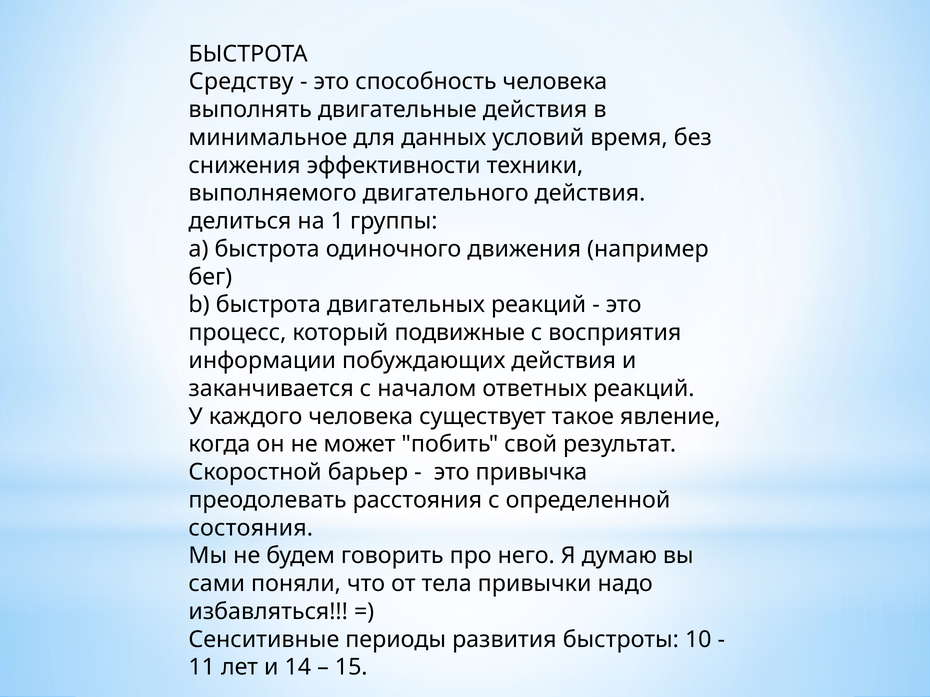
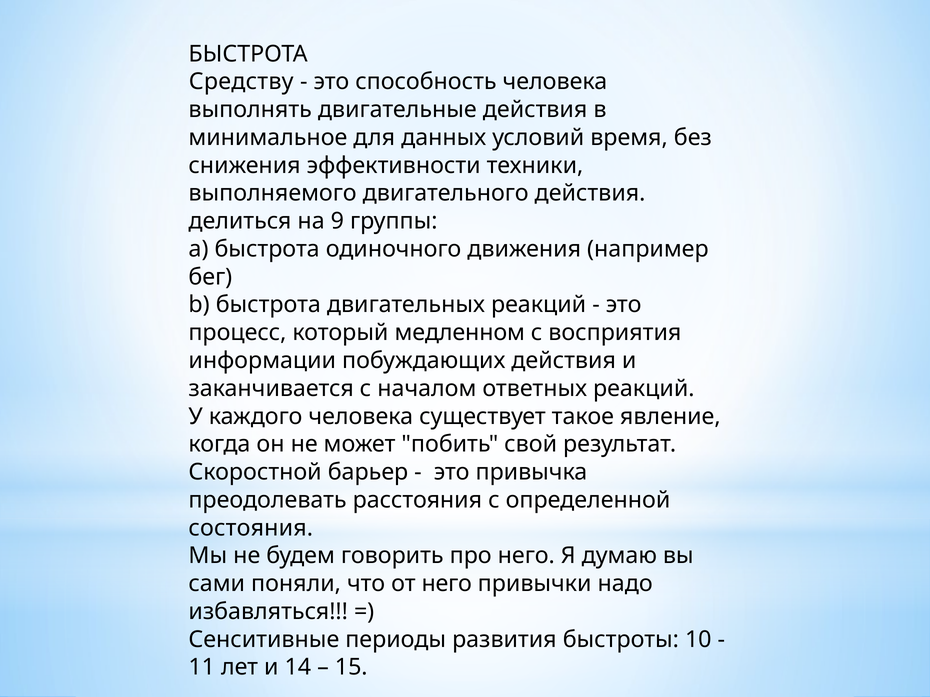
1: 1 -> 9
подвижные: подвижные -> медленном
от тела: тела -> него
